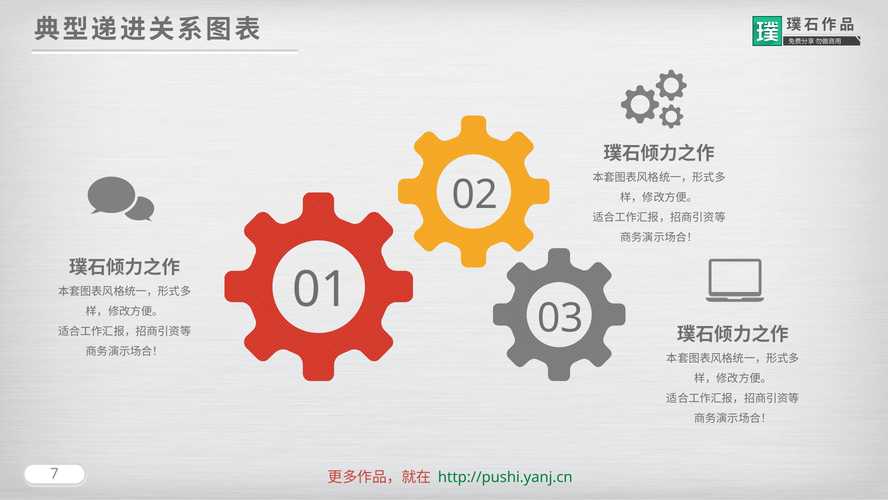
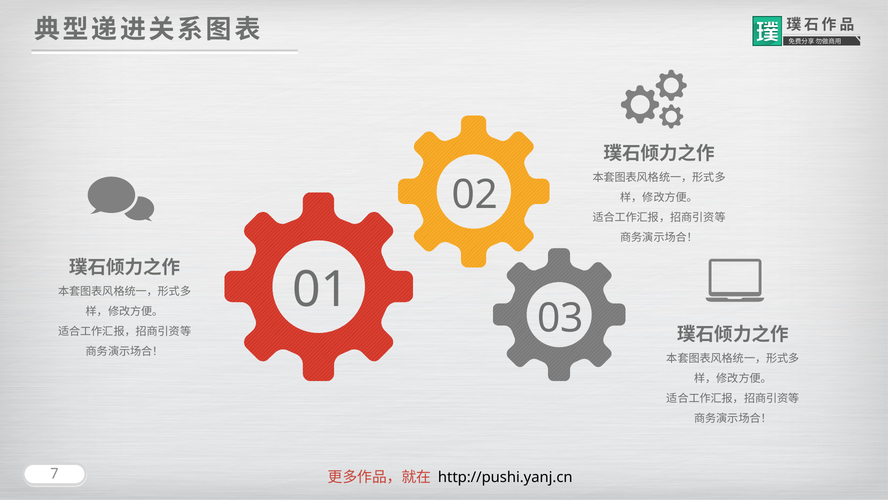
http://pushi.yanj.cn colour: green -> black
